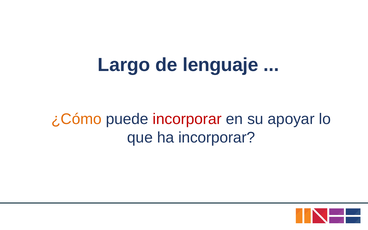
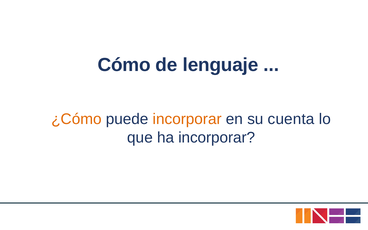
Largo: Largo -> Cómo
incorporar at (187, 119) colour: red -> orange
apoyar: apoyar -> cuenta
